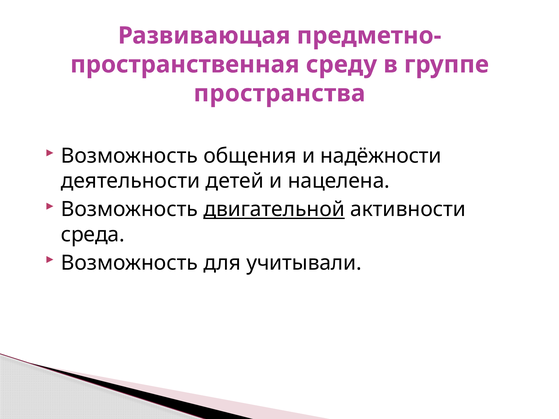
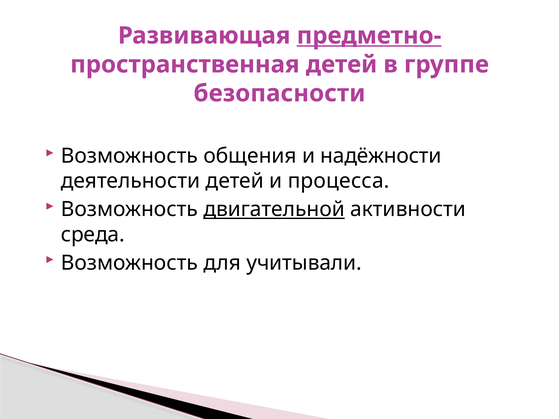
предметно- underline: none -> present
пространственная среду: среду -> детей
пространства: пространства -> безопасности
нацелена: нацелена -> процесса
